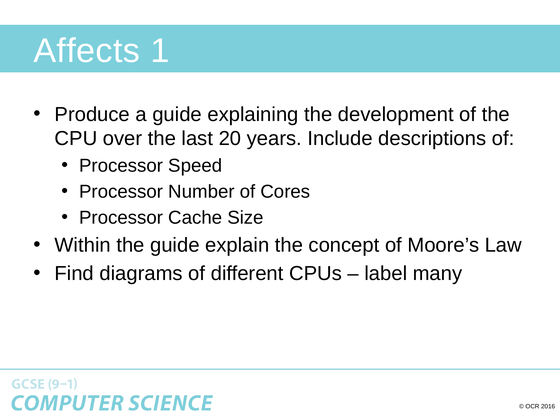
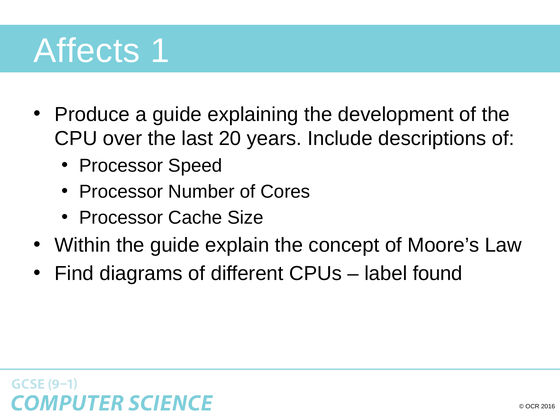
many: many -> found
